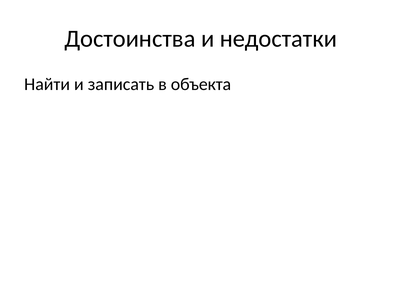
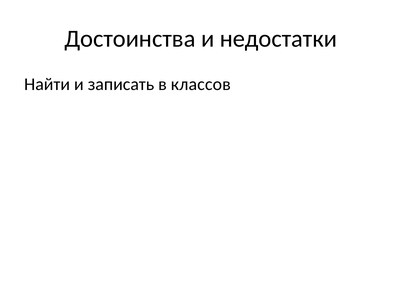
объекта: объекта -> классов
